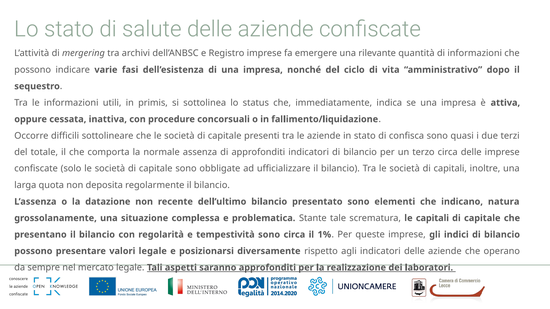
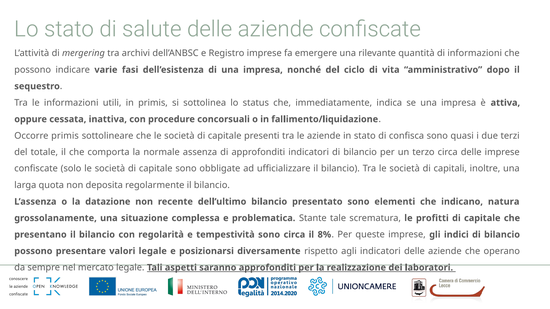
Occorre difficili: difficili -> primis
le capitali: capitali -> profitti
1%: 1% -> 8%
